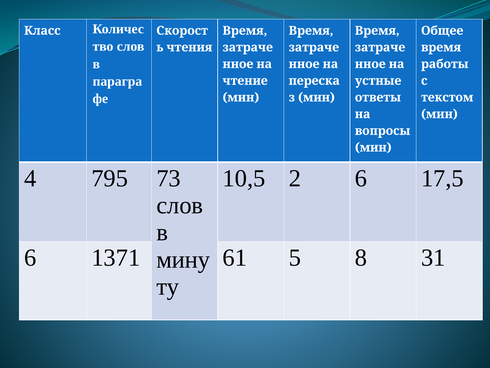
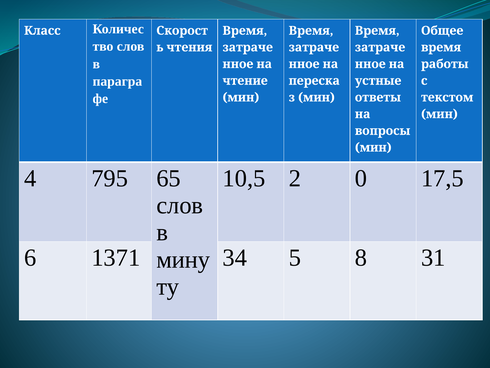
73: 73 -> 65
2 6: 6 -> 0
61: 61 -> 34
